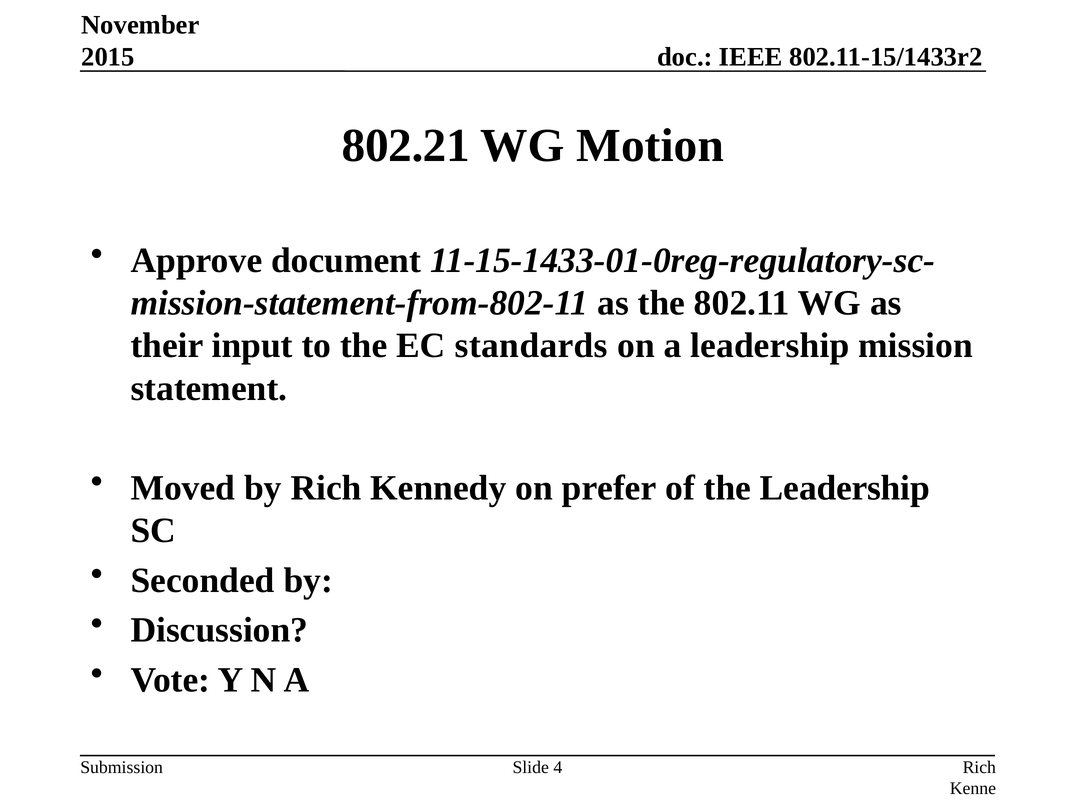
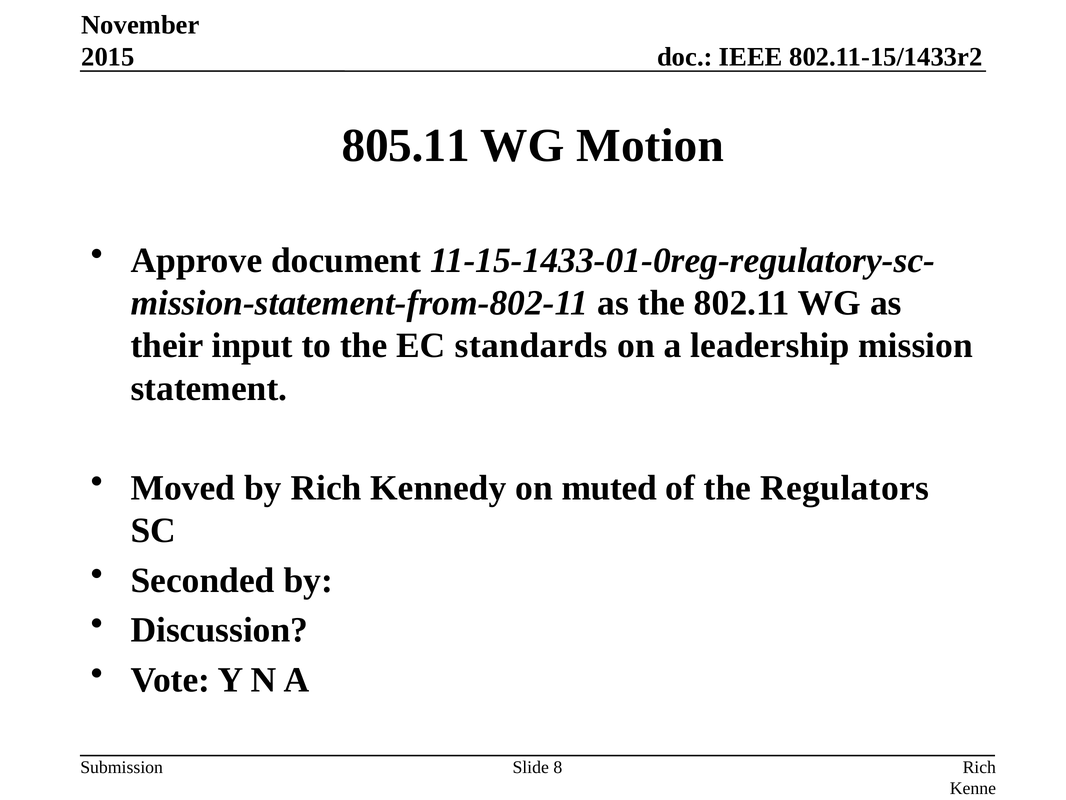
802.21: 802.21 -> 805.11
prefer: prefer -> muted
the Leadership: Leadership -> Regulators
4: 4 -> 8
